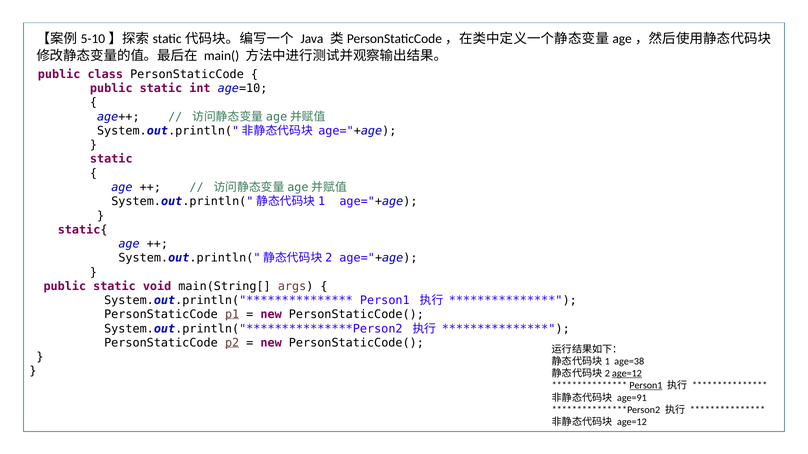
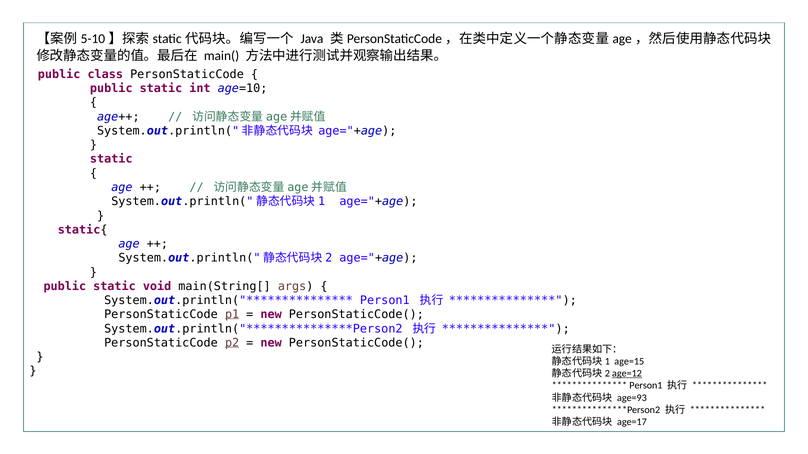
age=38: age=38 -> age=15
Person1 at (646, 386) underline: present -> none
age=91: age=91 -> age=93
age=12 at (632, 422): age=12 -> age=17
